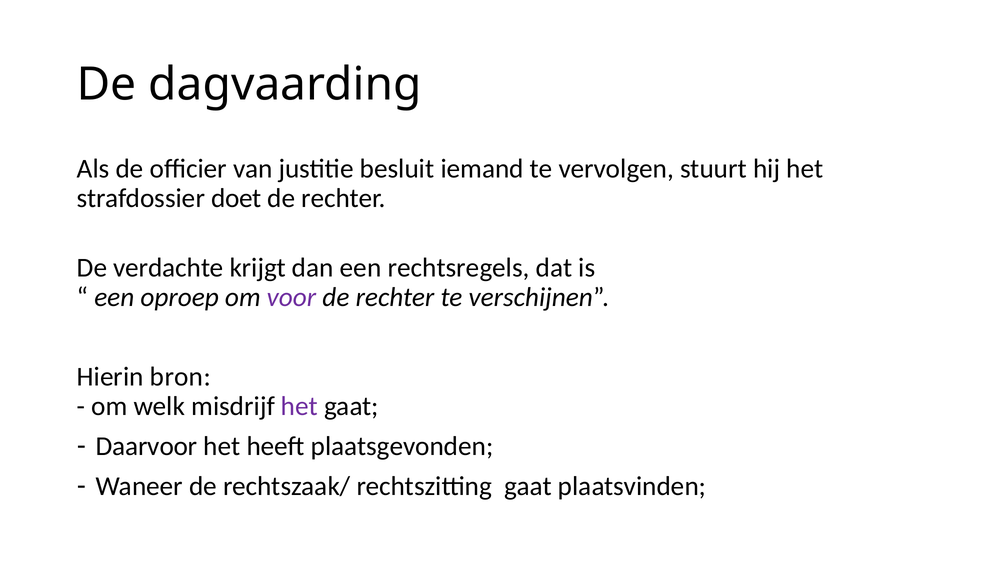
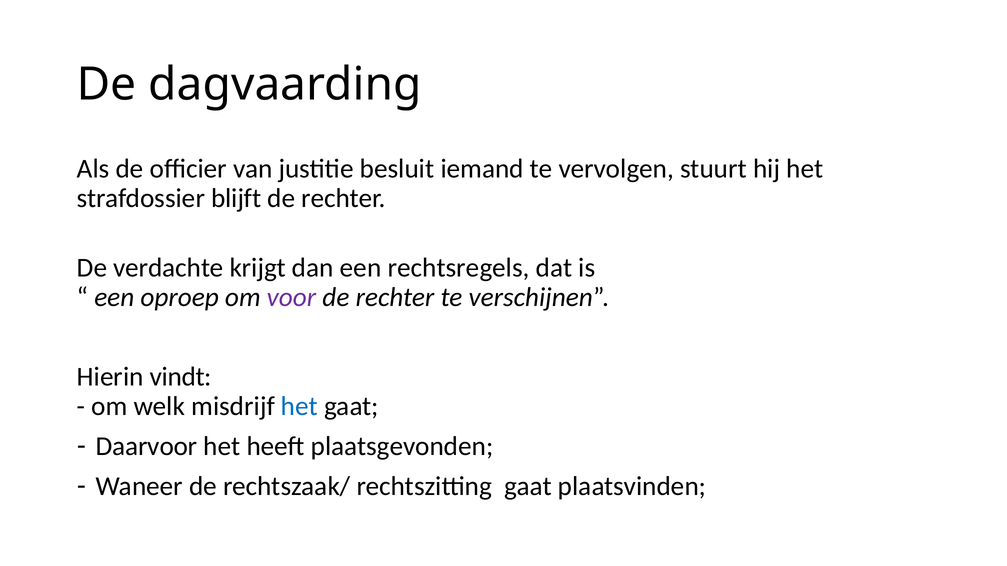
doet: doet -> blijft
bron: bron -> vindt
het at (299, 407) colour: purple -> blue
